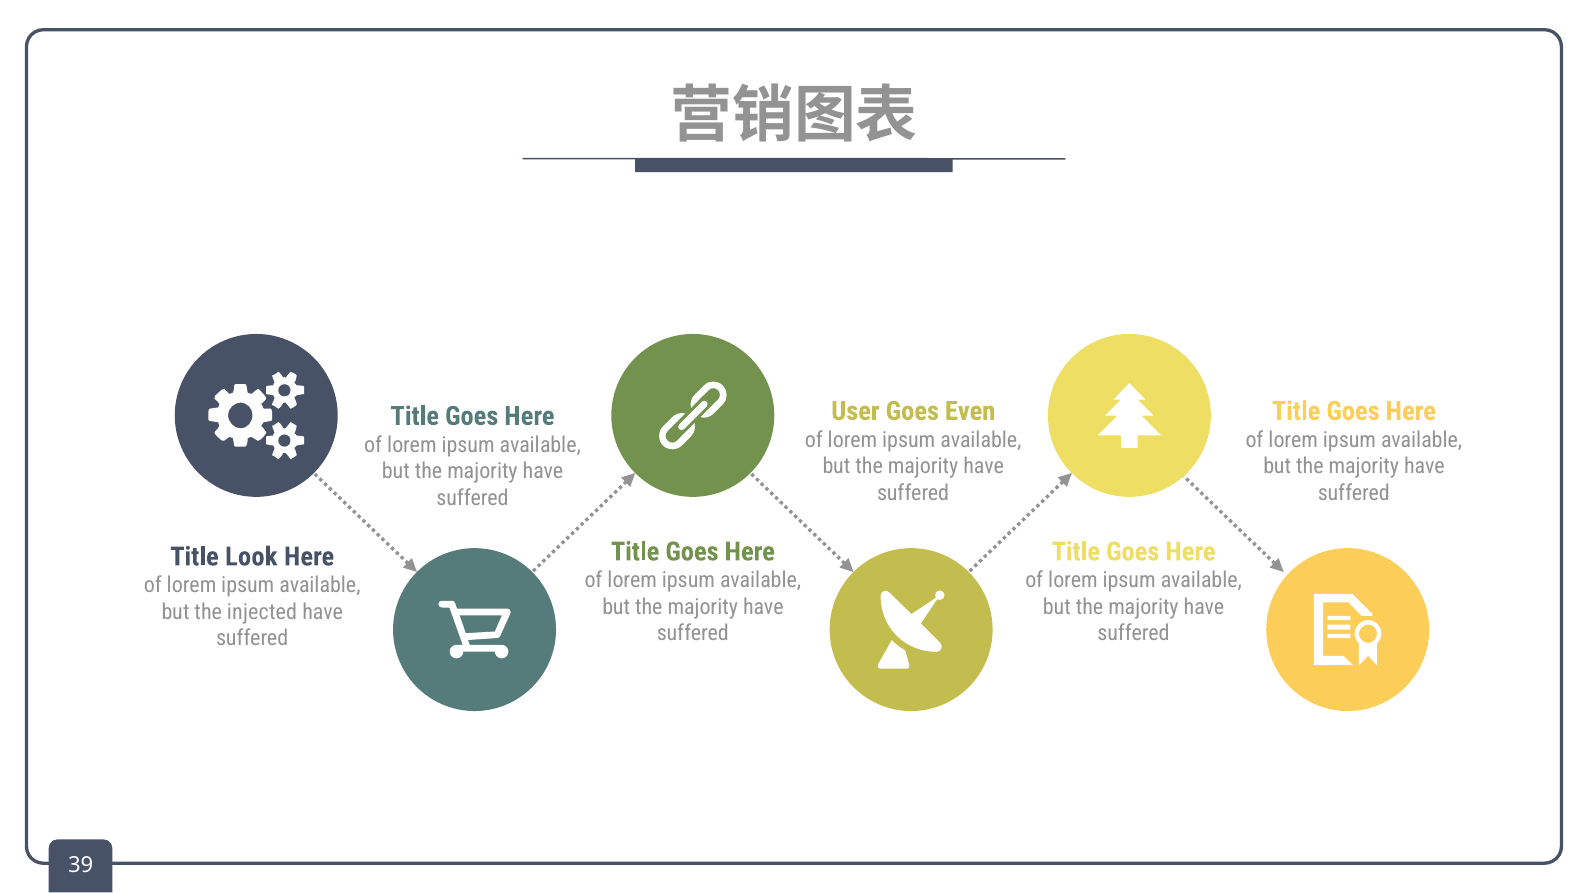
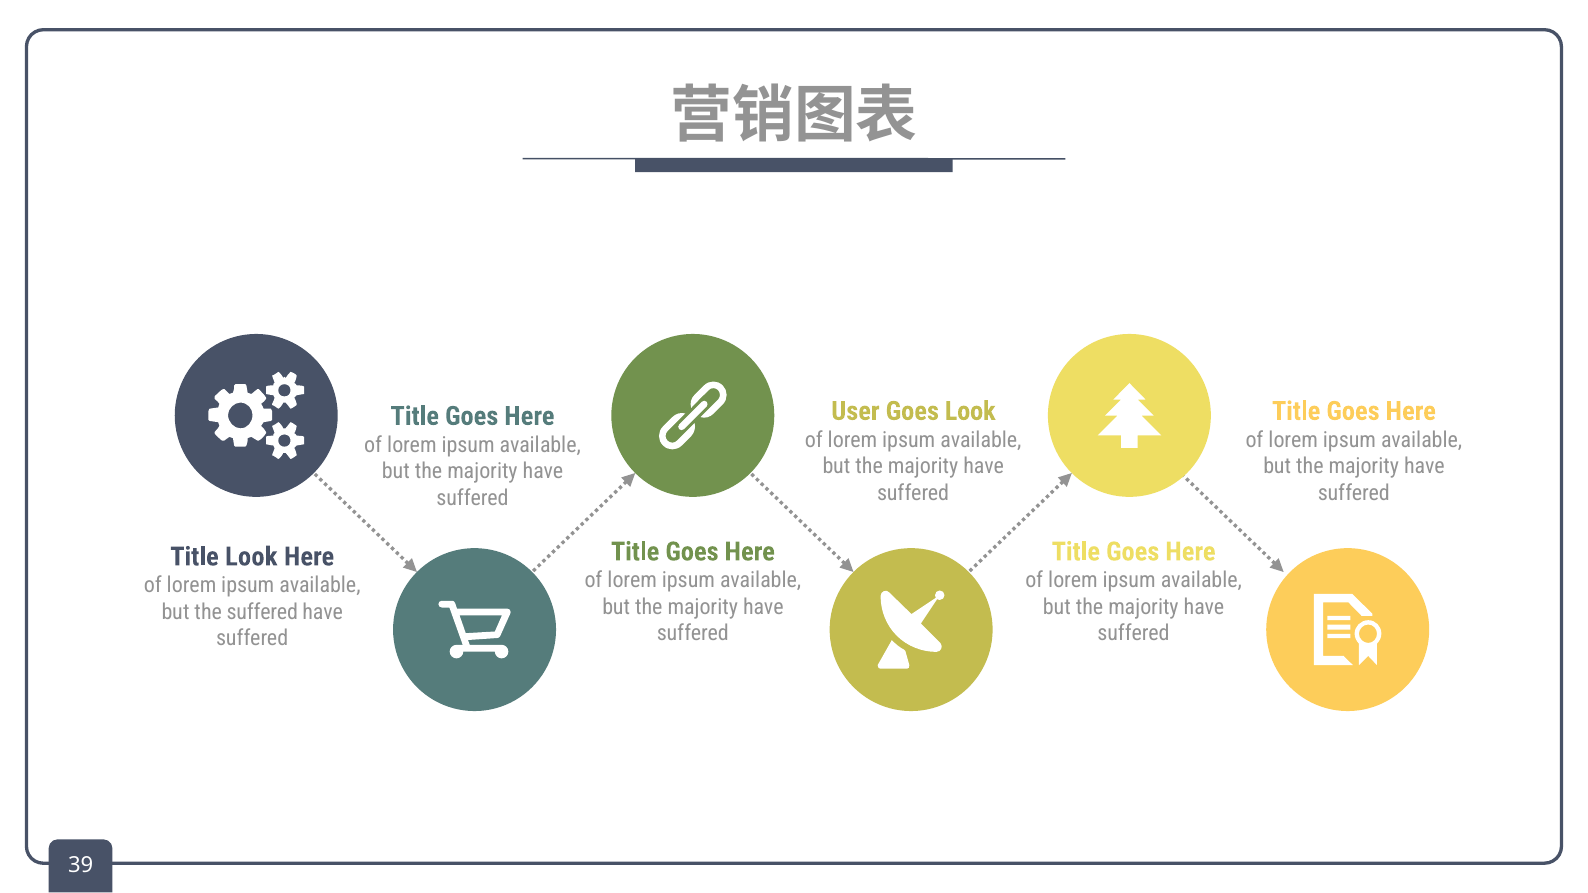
Goes Even: Even -> Look
the injected: injected -> suffered
